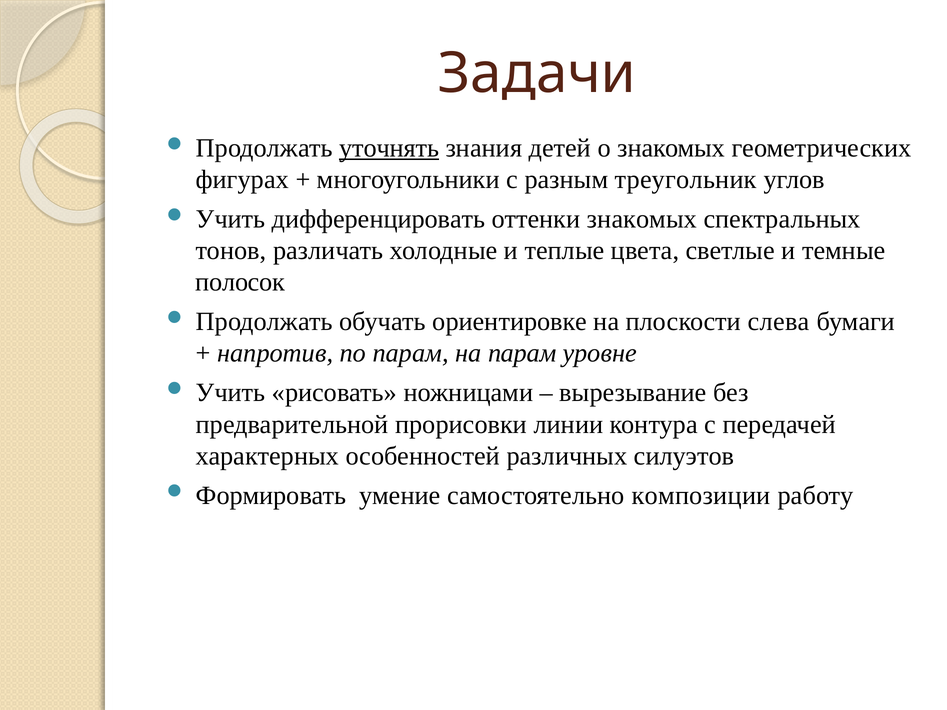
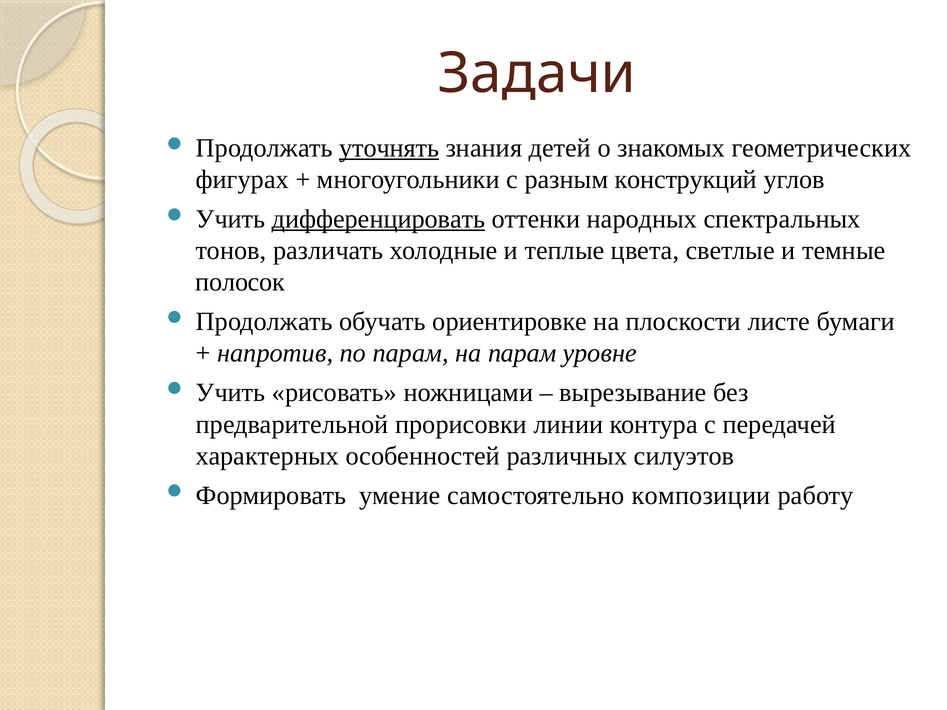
треугольник: треугольник -> конструкций
дифференцировать underline: none -> present
оттенки знакомых: знакомых -> народных
слева: слева -> листе
